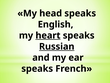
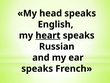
Russian underline: present -> none
